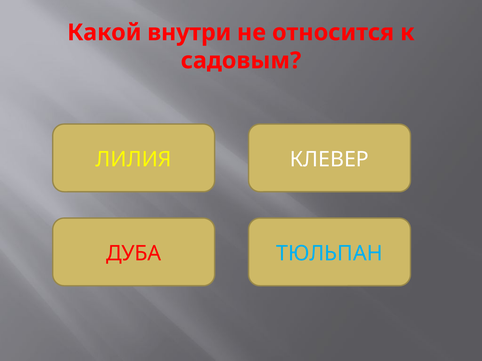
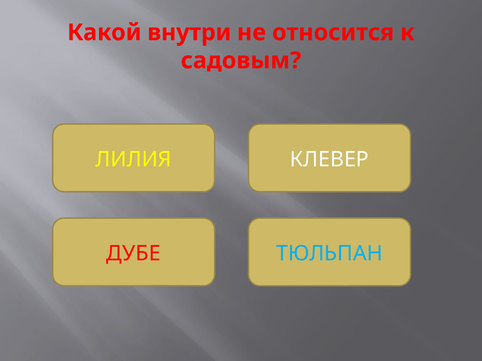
ДУБА: ДУБА -> ДУБЕ
